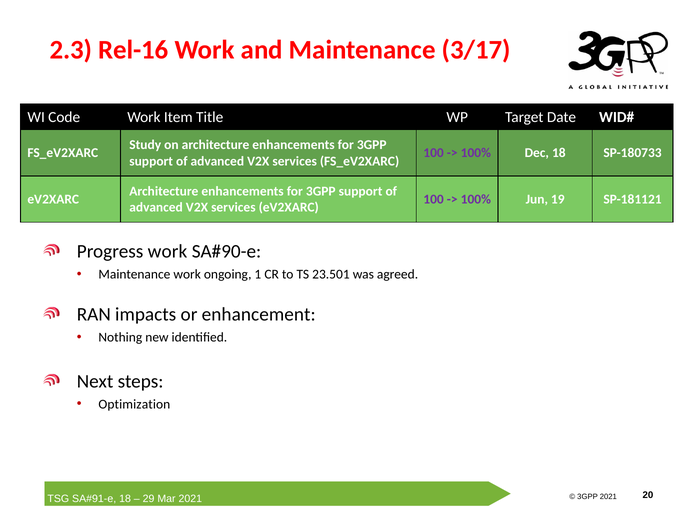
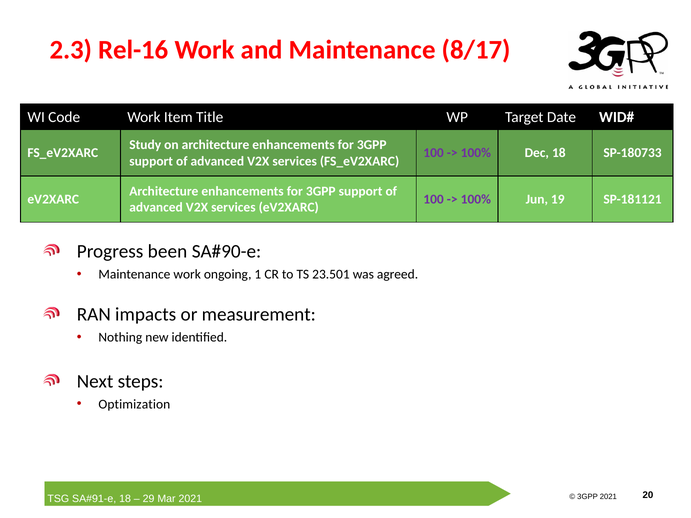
3/17: 3/17 -> 8/17
Progress work: work -> been
enhancement: enhancement -> measurement
